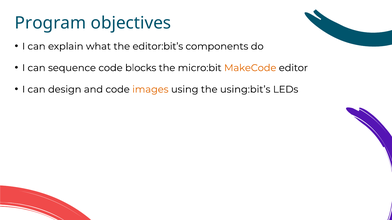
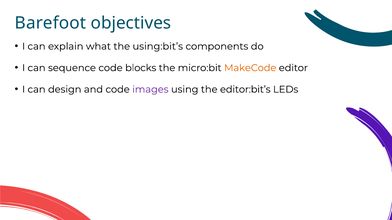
Program: Program -> Barefoot
editor:bit’s: editor:bit’s -> using:bit’s
images colour: orange -> purple
using:bit’s: using:bit’s -> editor:bit’s
